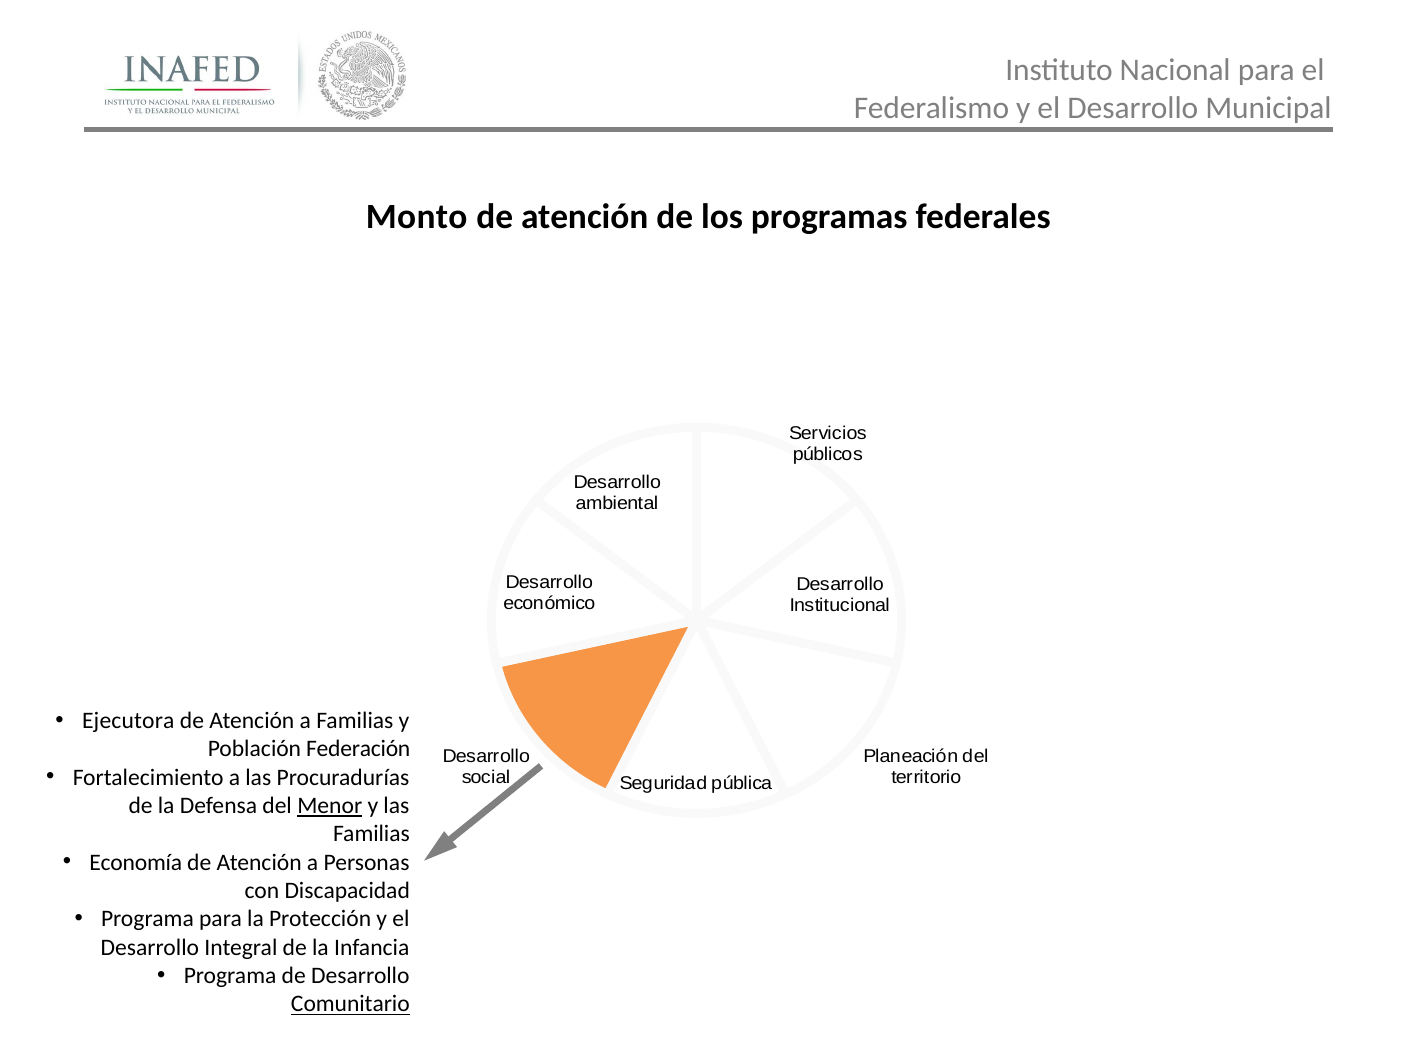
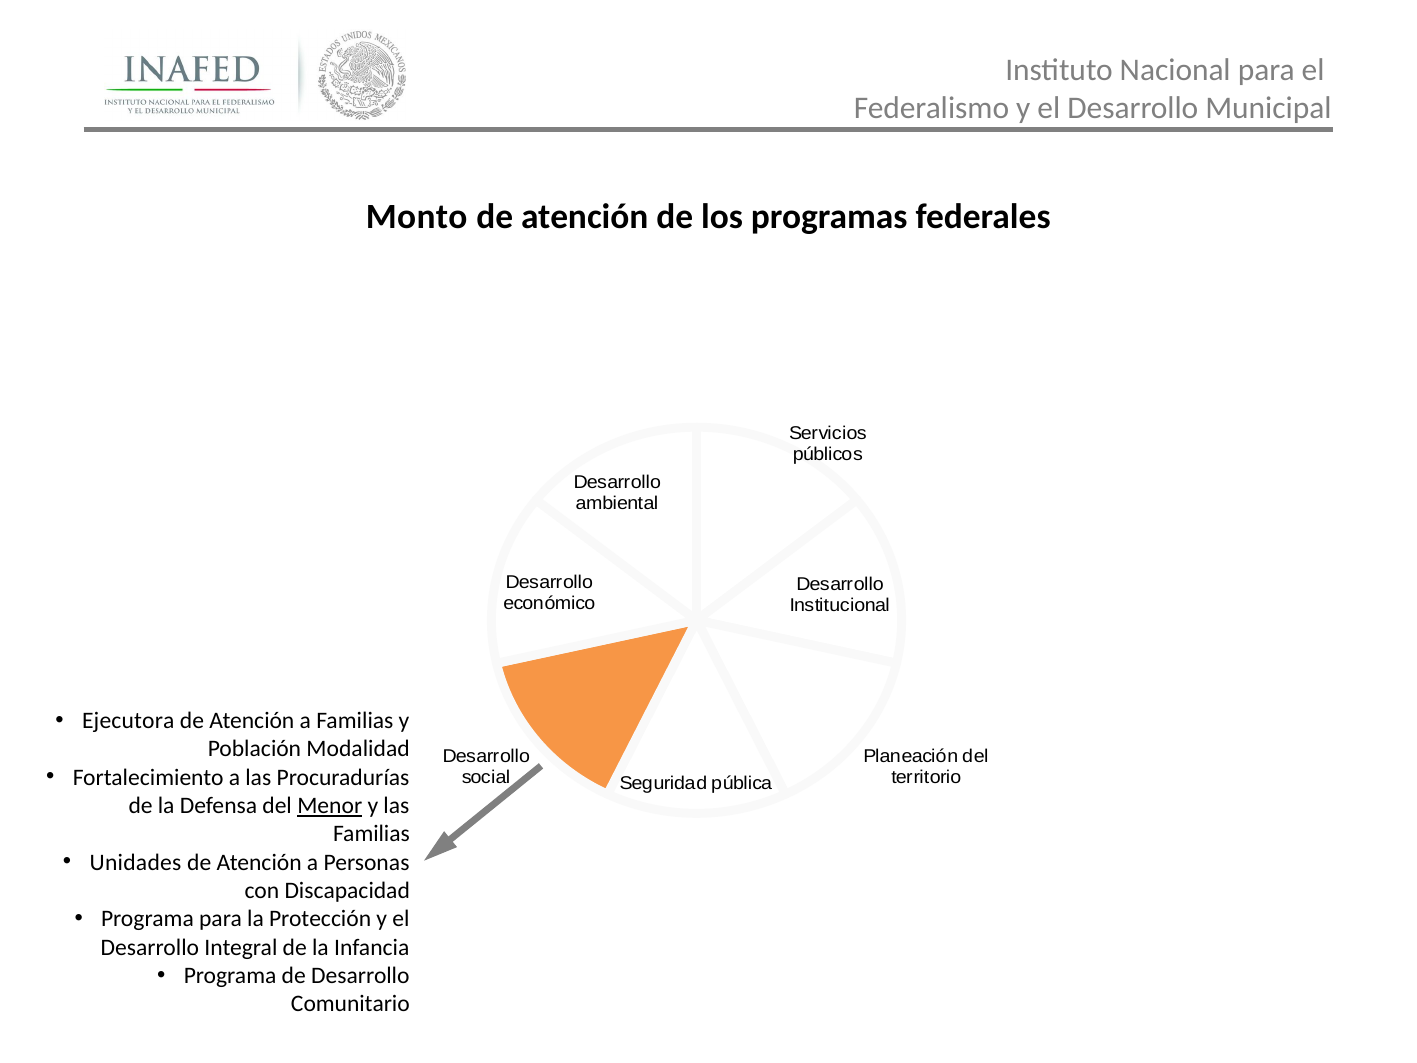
Federación: Federación -> Modalidad
Economía: Economía -> Unidades
Comunitario underline: present -> none
